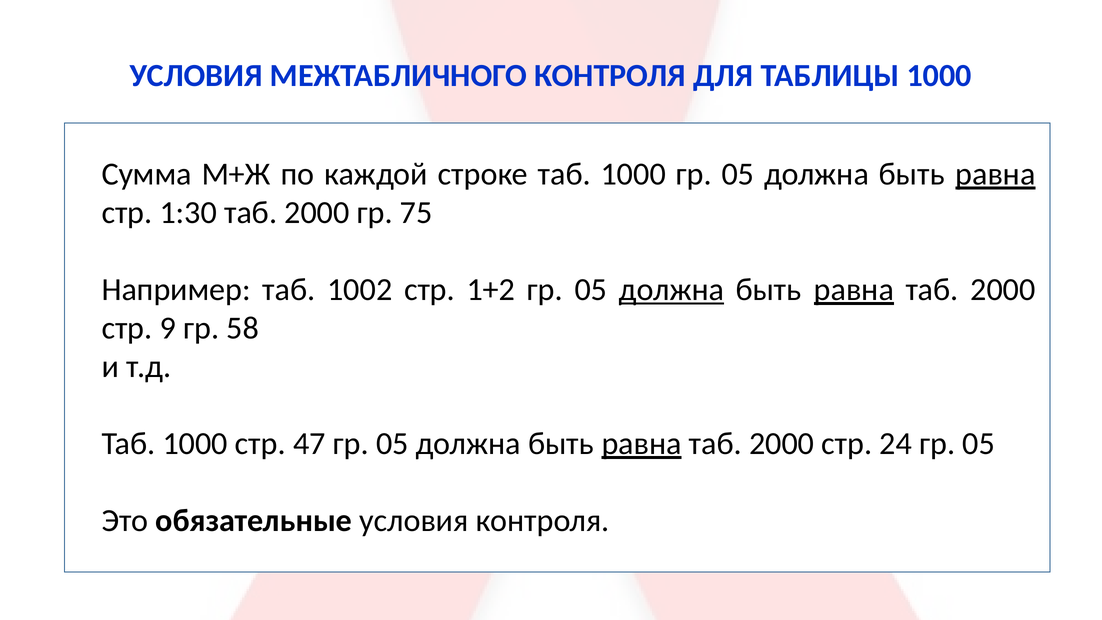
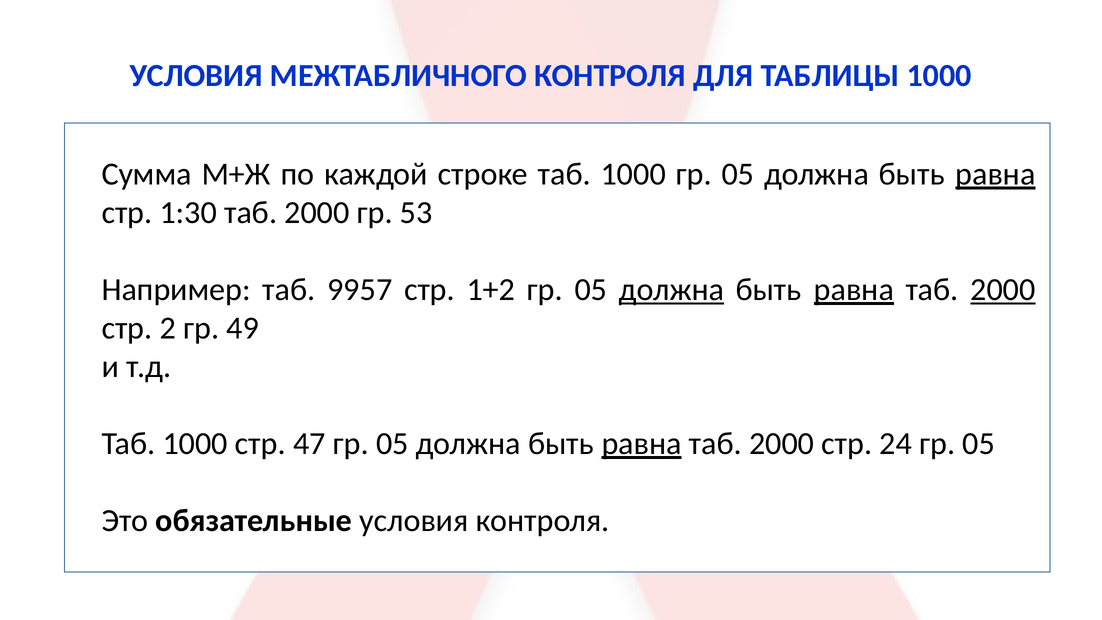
75: 75 -> 53
1002: 1002 -> 9957
2000 at (1003, 290) underline: none -> present
9: 9 -> 2
58: 58 -> 49
